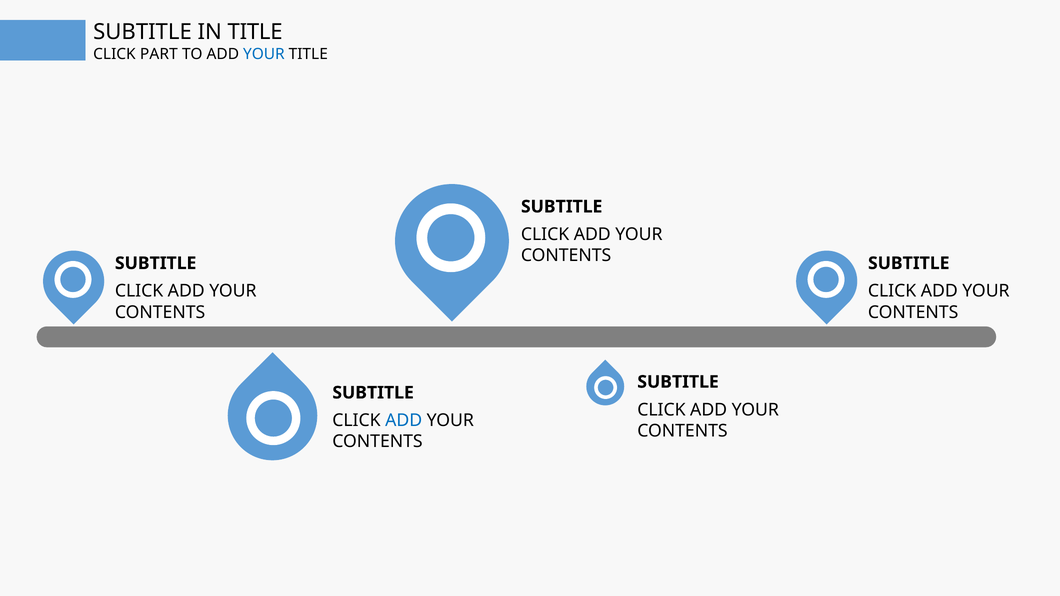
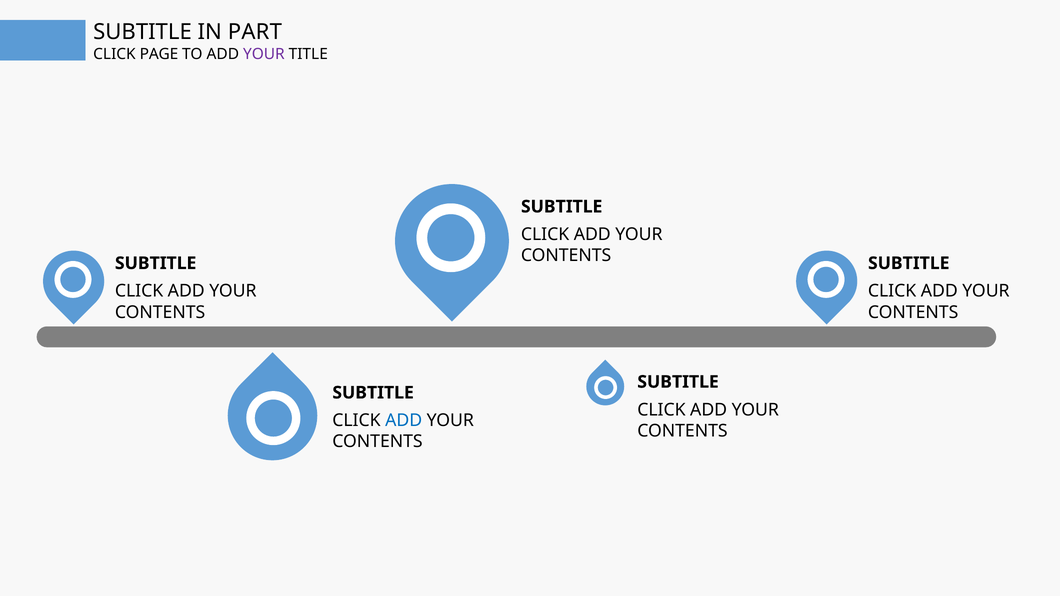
IN TITLE: TITLE -> PART
PART: PART -> PAGE
YOUR at (264, 54) colour: blue -> purple
